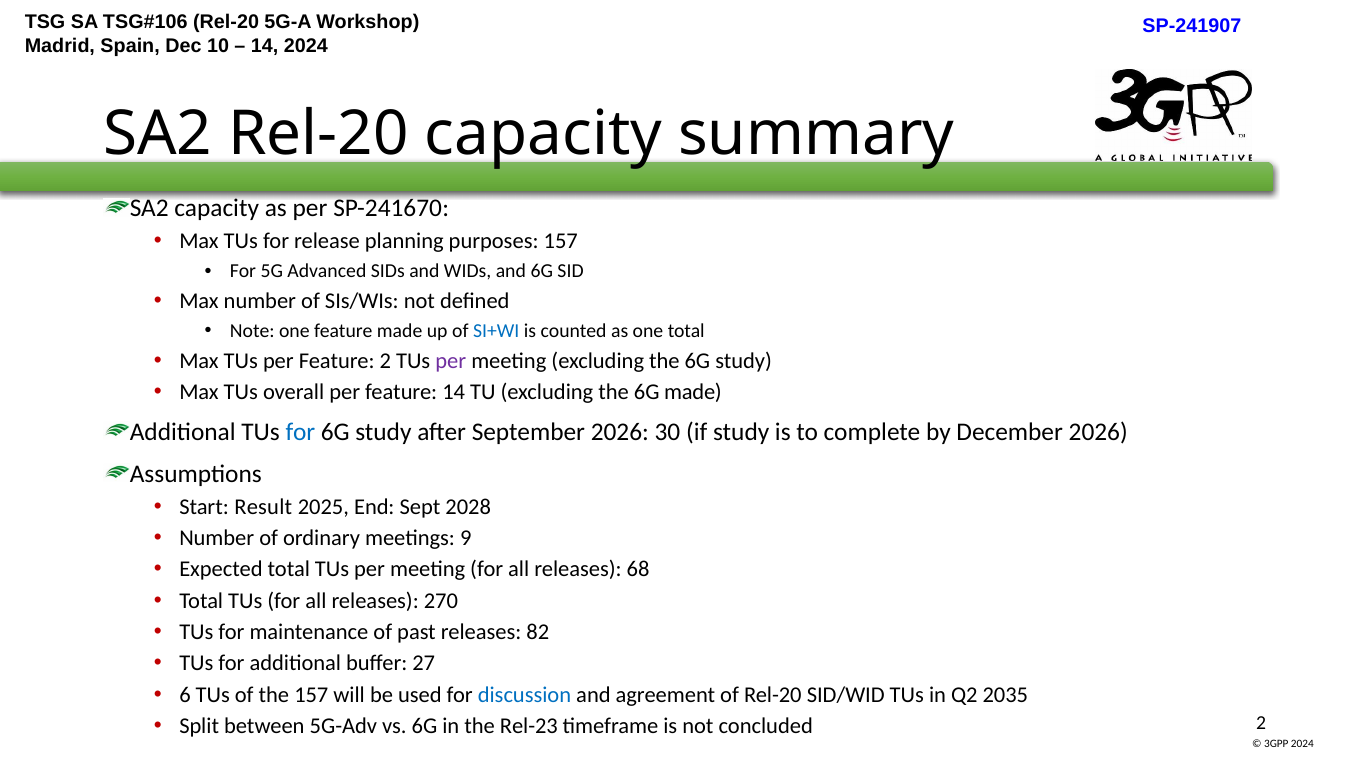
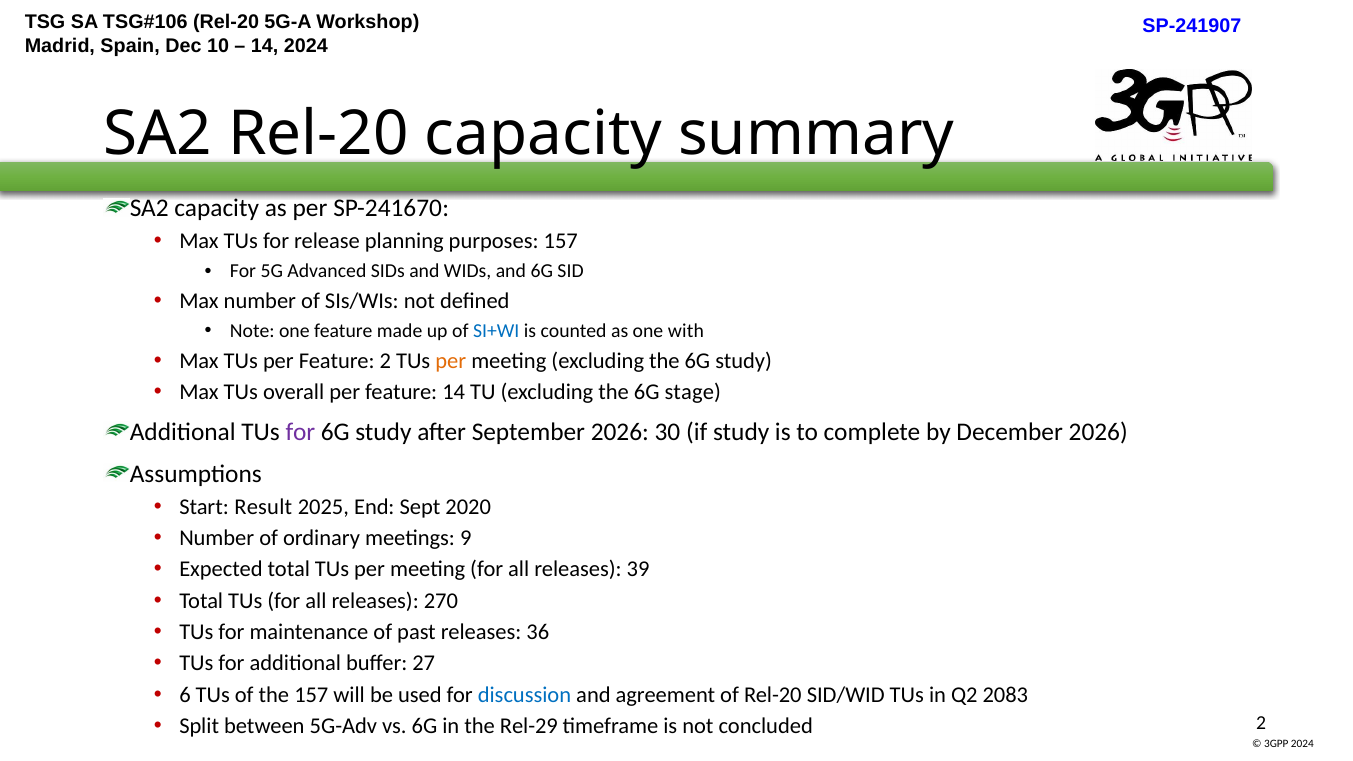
one total: total -> with
per at (451, 361) colour: purple -> orange
6G made: made -> stage
for at (300, 432) colour: blue -> purple
2028: 2028 -> 2020
68: 68 -> 39
82: 82 -> 36
2035: 2035 -> 2083
Rel-23: Rel-23 -> Rel-29
